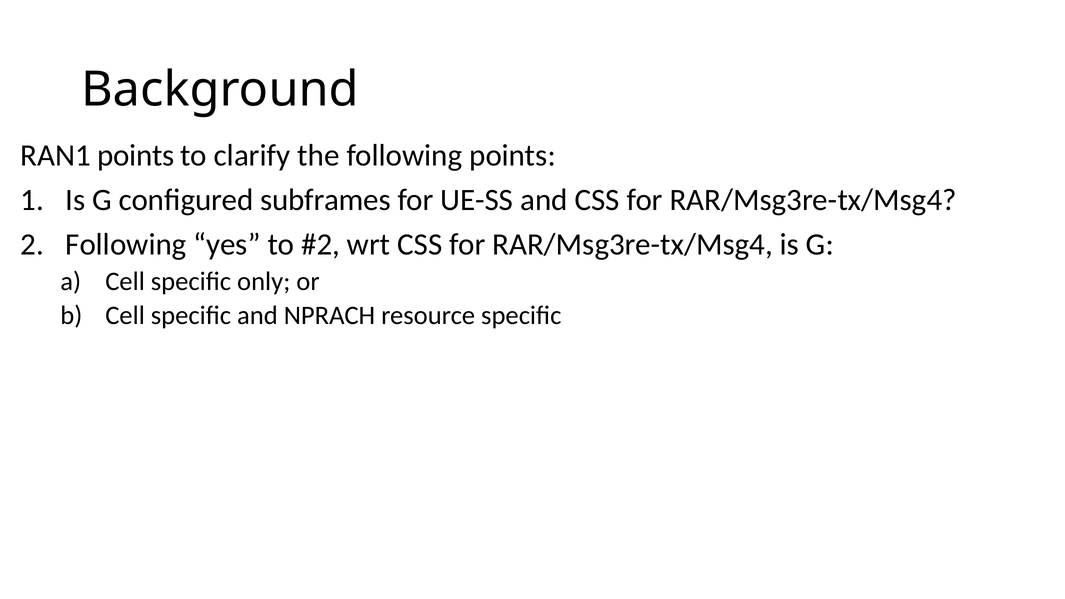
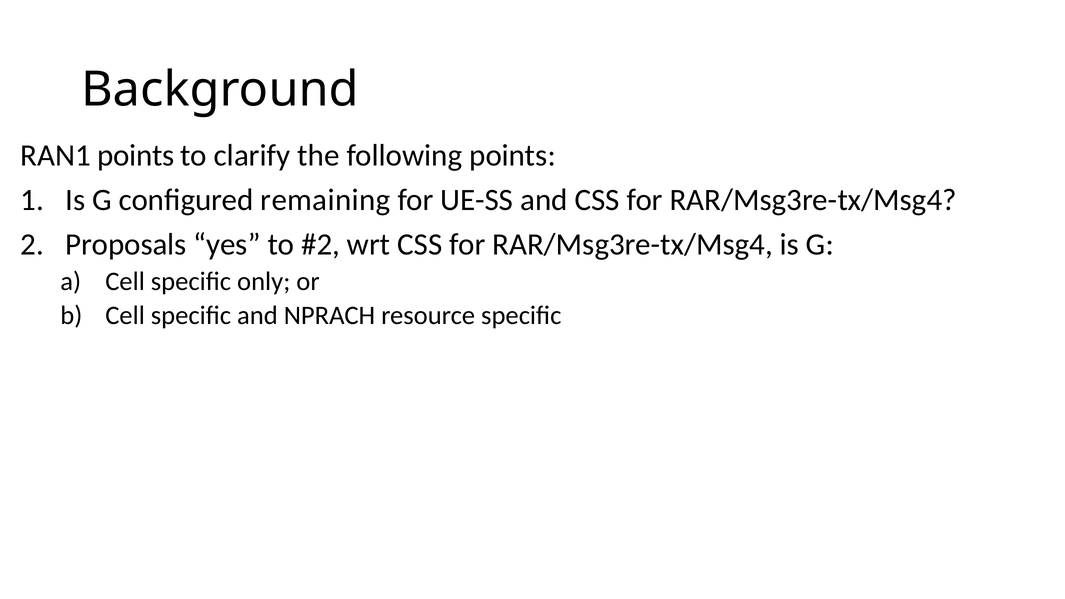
subframes: subframes -> remaining
2 Following: Following -> Proposals
